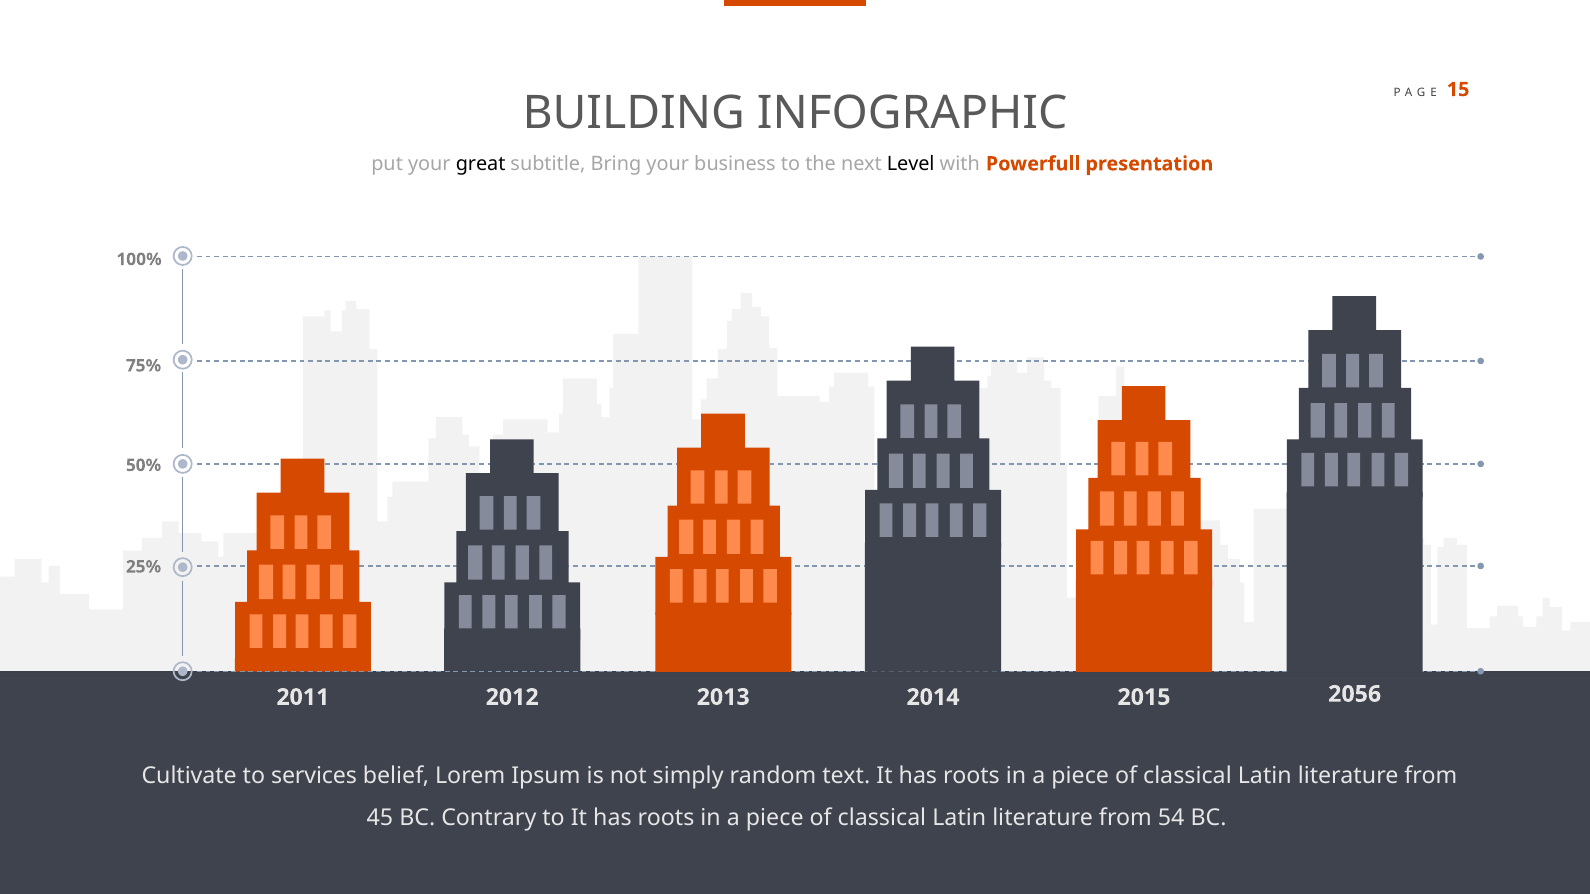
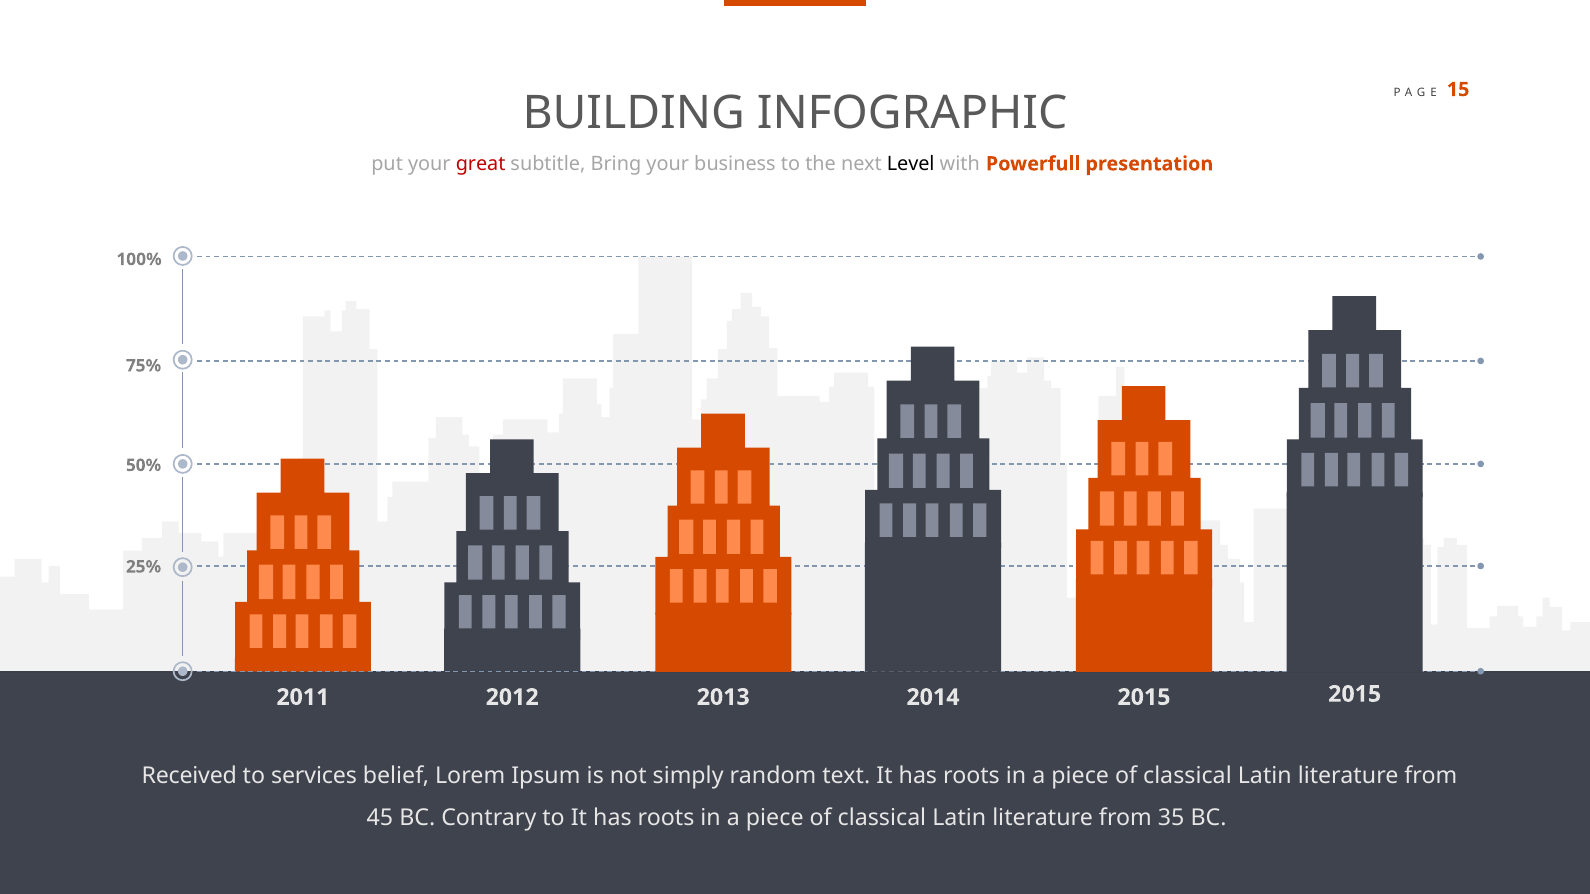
great colour: black -> red
2056 at (1355, 694): 2056 -> 2015
Cultivate: Cultivate -> Received
54: 54 -> 35
